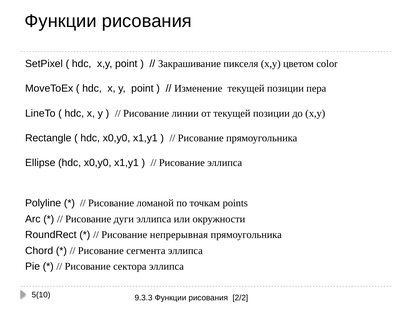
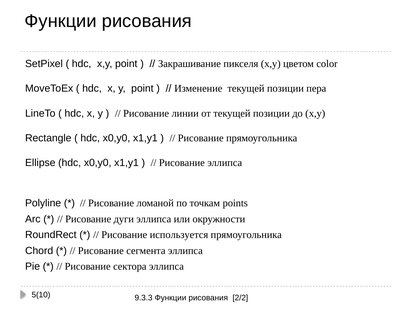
непрерывная: непрерывная -> используется
